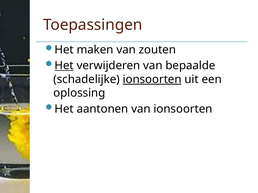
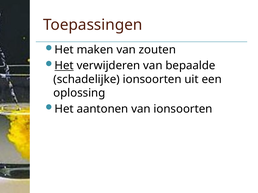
ionsoorten at (152, 79) underline: present -> none
